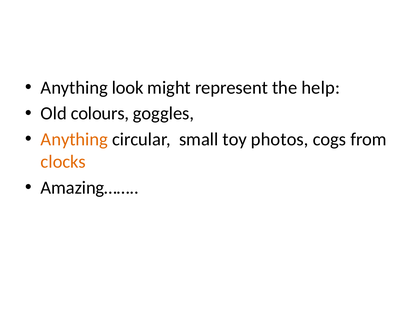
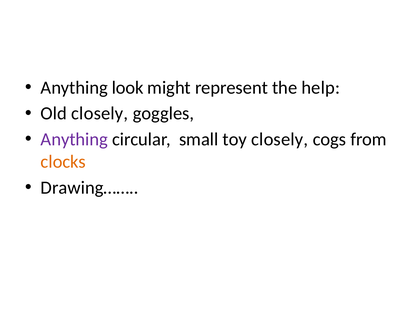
Old colours: colours -> closely
Anything at (74, 139) colour: orange -> purple
toy photos: photos -> closely
Amazing……: Amazing…… -> Drawing……
